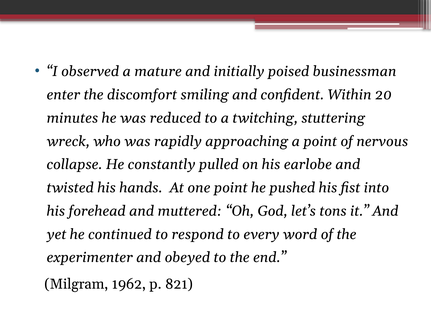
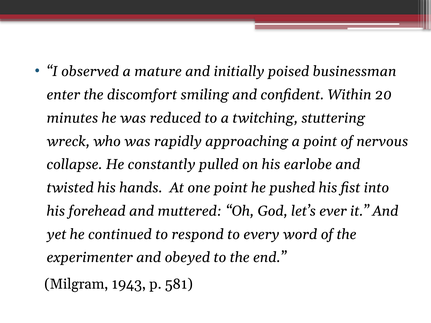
tons: tons -> ever
1962: 1962 -> 1943
821: 821 -> 581
